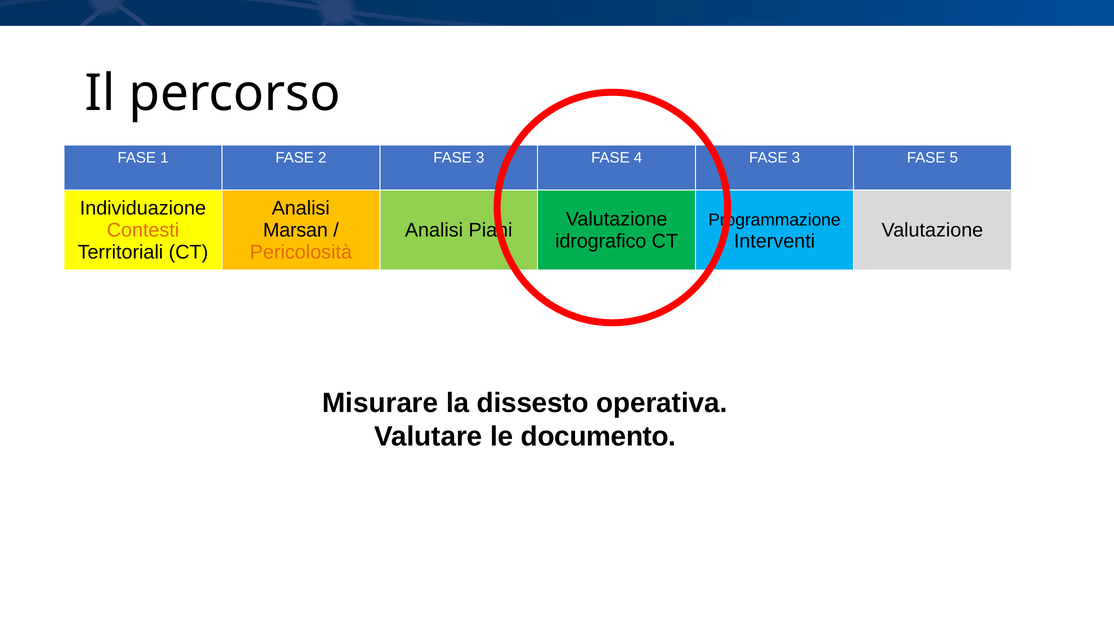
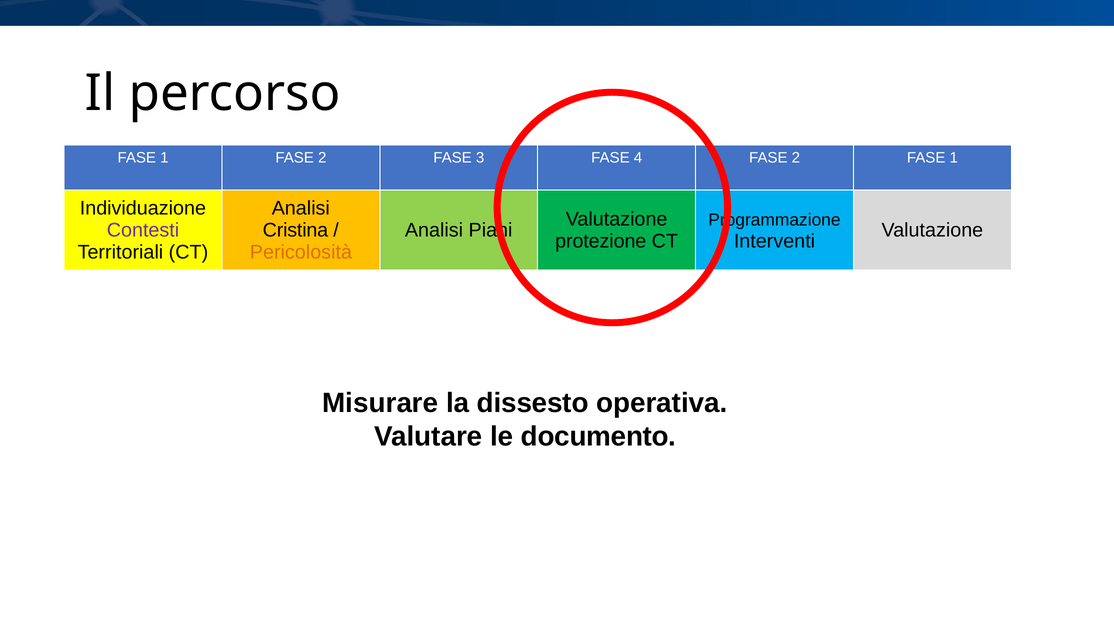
4 FASE 3: 3 -> 2
5 at (954, 158): 5 -> 1
Contesti colour: orange -> purple
Marsan: Marsan -> Cristina
idrografico: idrografico -> protezione
